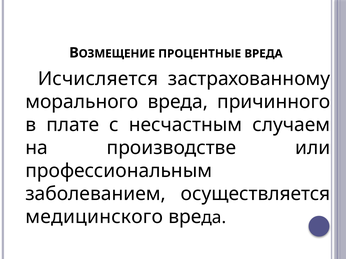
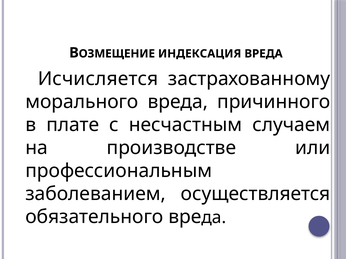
ПРОЦЕНТНЫЕ: ПРОЦЕНТНЫЕ -> ИНДЕКСАЦИЯ
медицинского: медицинского -> обязательного
